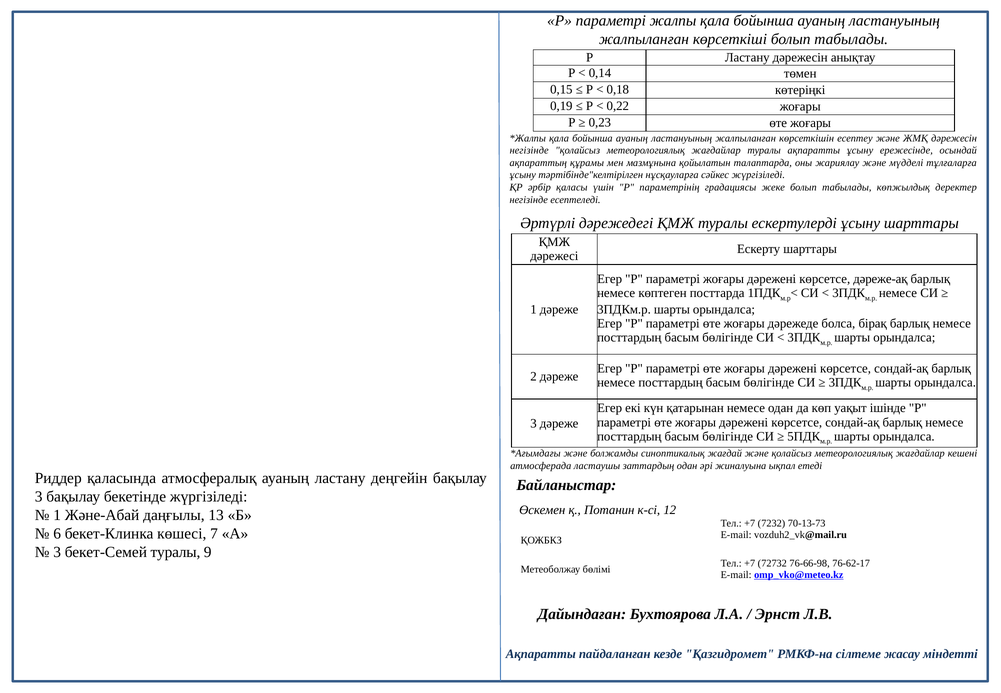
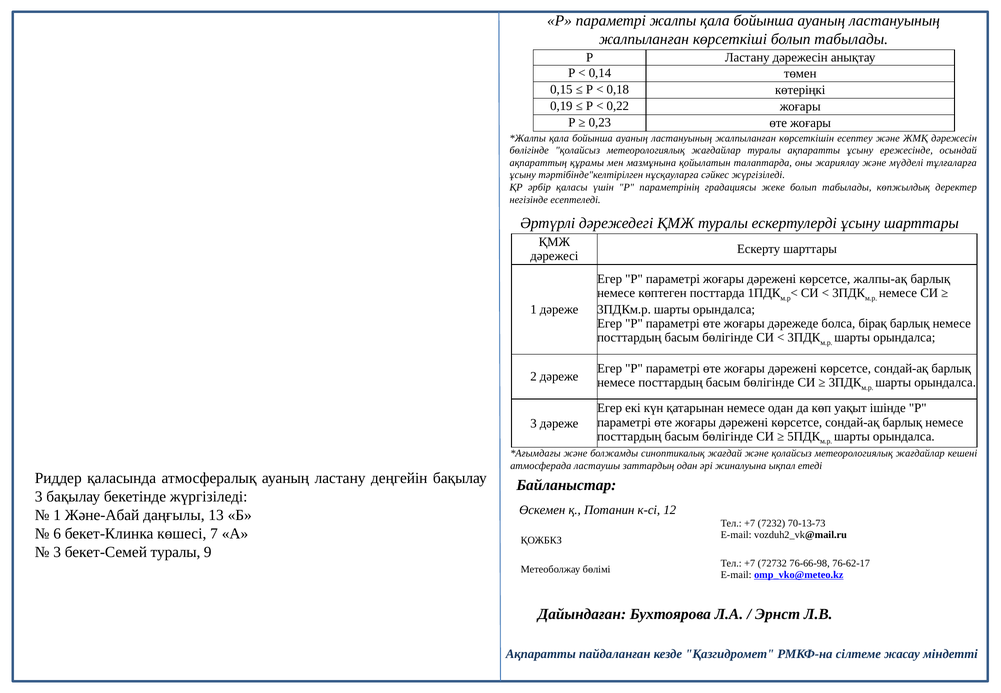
негізінде at (529, 150): негізінде -> бөлігінде
дәреже-ақ: дәреже-ақ -> жалпы-ақ
